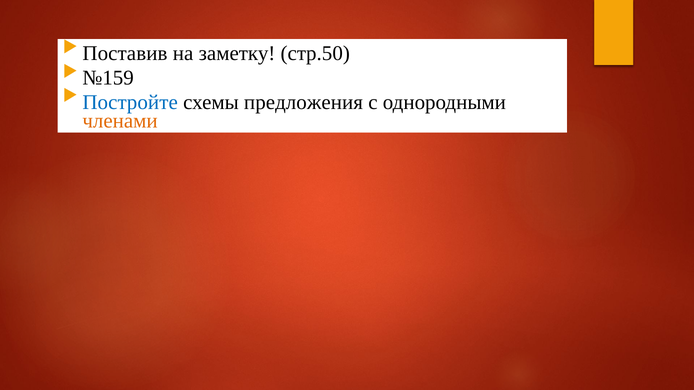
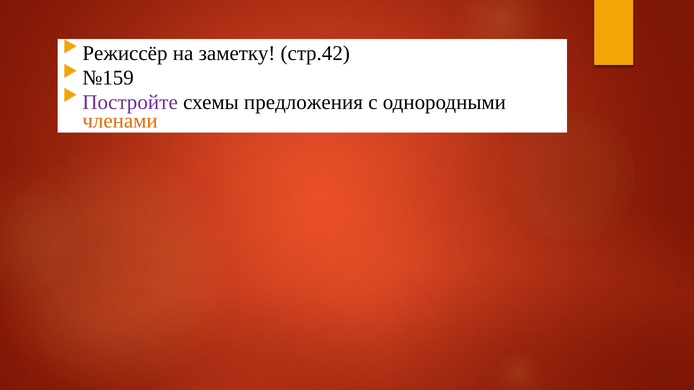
Поставив: Поставив -> Режиссёр
стр.50: стр.50 -> стр.42
Постройте colour: blue -> purple
